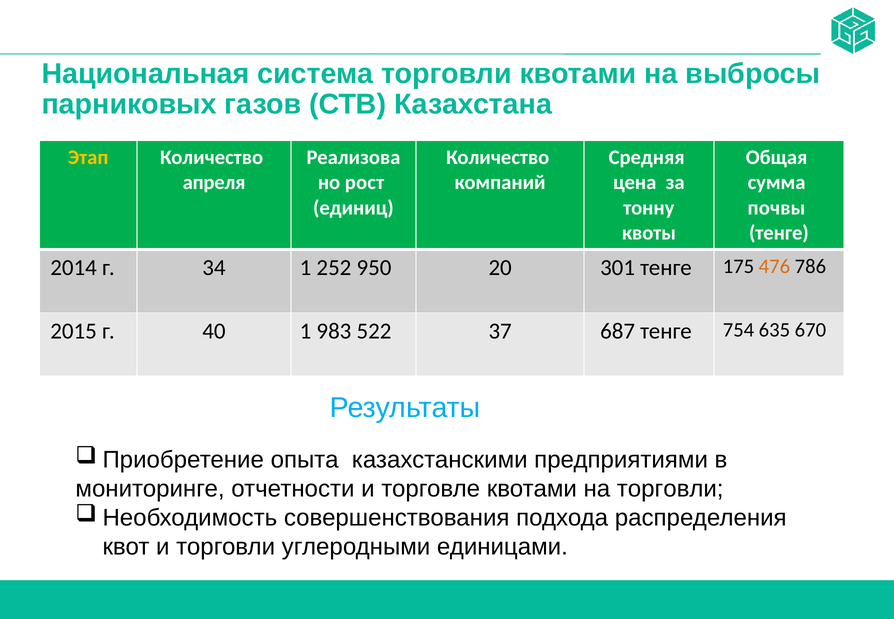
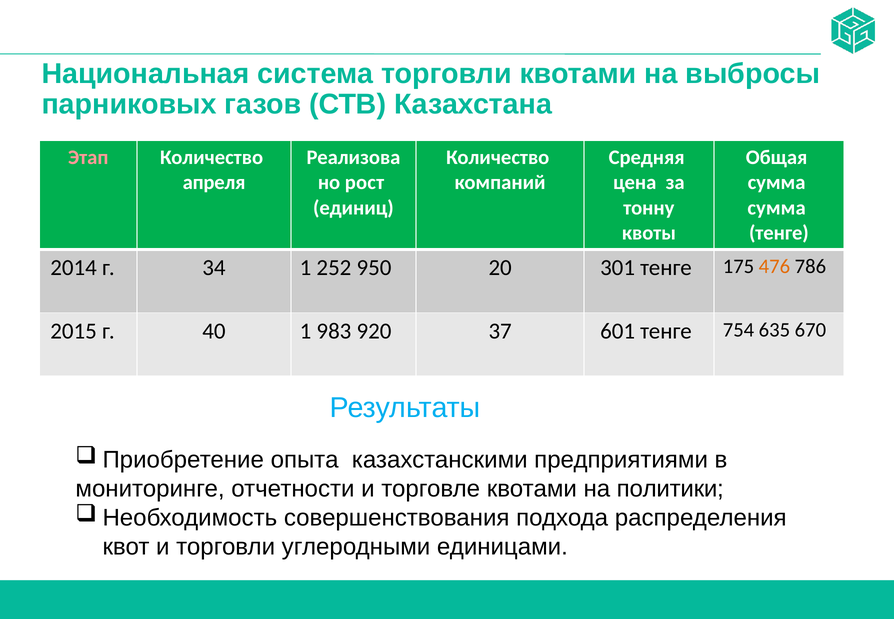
Этап colour: yellow -> pink
почвы at (776, 208): почвы -> сумма
522: 522 -> 920
687: 687 -> 601
на торговли: торговли -> политики
